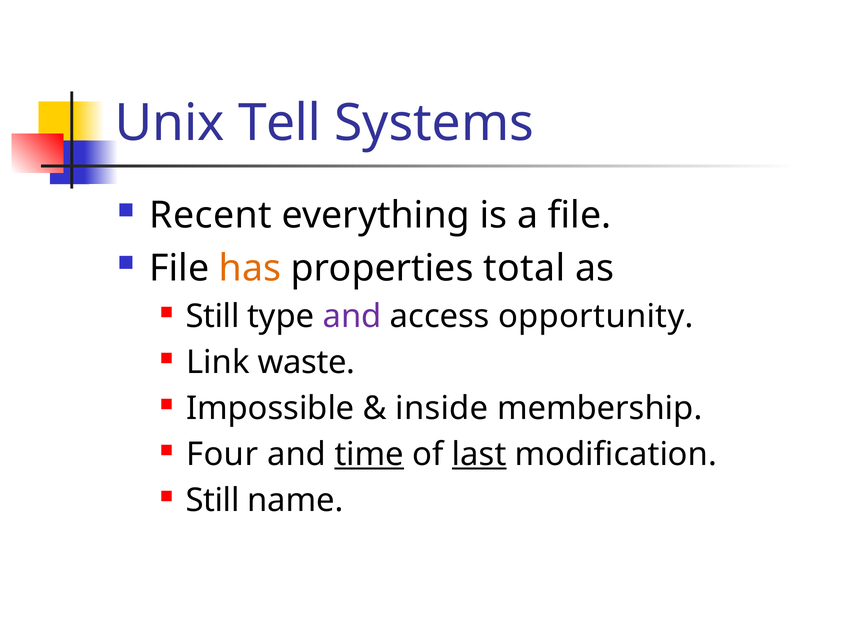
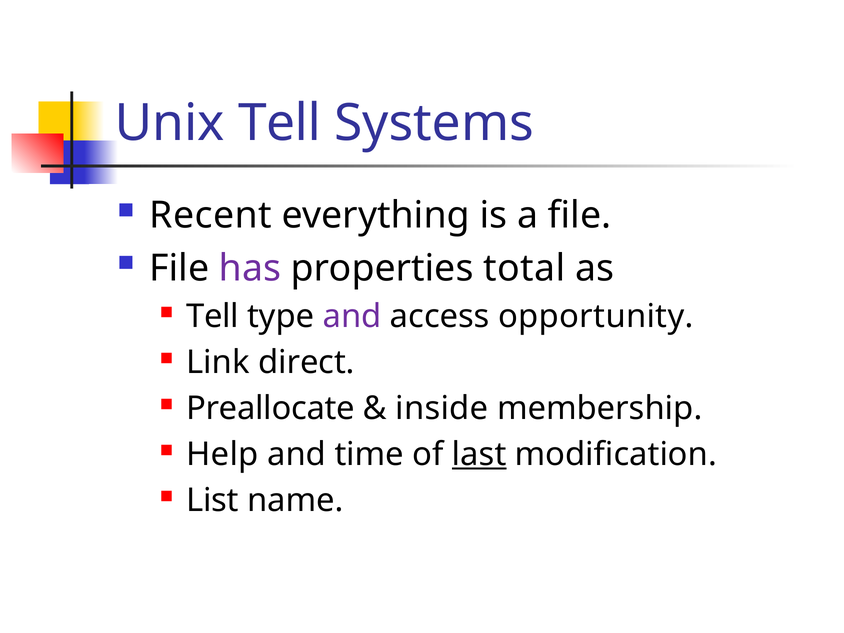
has colour: orange -> purple
Still at (213, 317): Still -> Tell
waste: waste -> direct
Impossible: Impossible -> Preallocate
Four: Four -> Help
time underline: present -> none
Still at (213, 501): Still -> List
